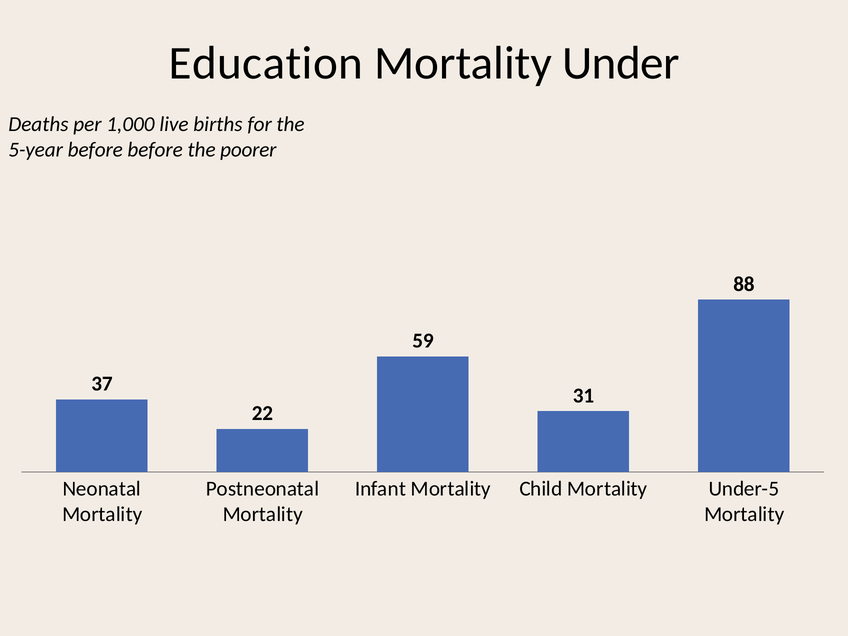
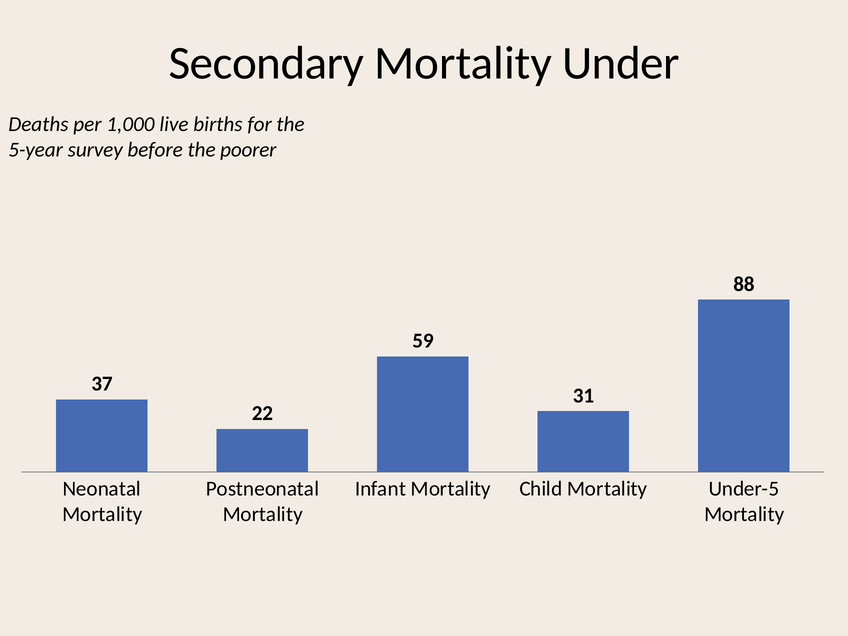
Education: Education -> Secondary
5-year before: before -> survey
